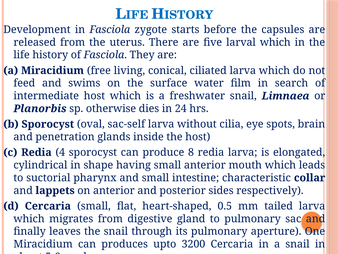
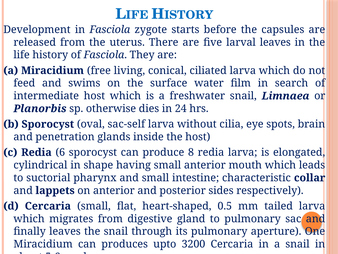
larval which: which -> leaves
4: 4 -> 6
